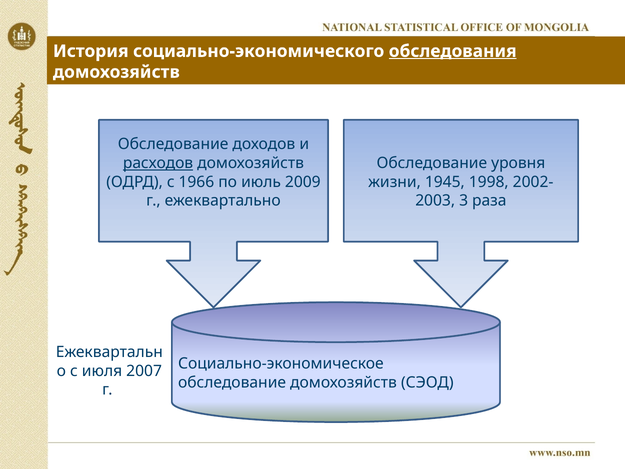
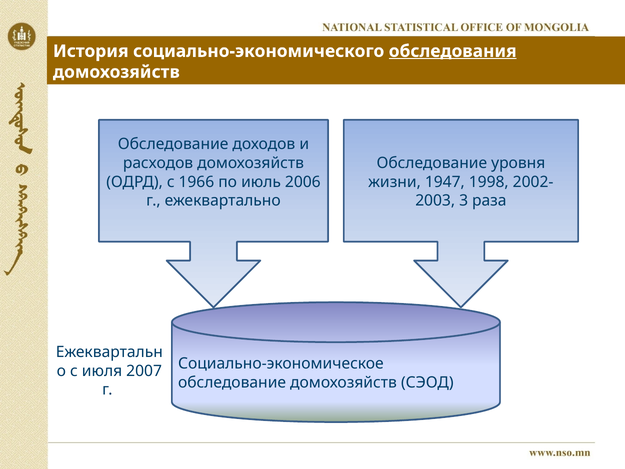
расходов underline: present -> none
2009: 2009 -> 2006
1945: 1945 -> 1947
